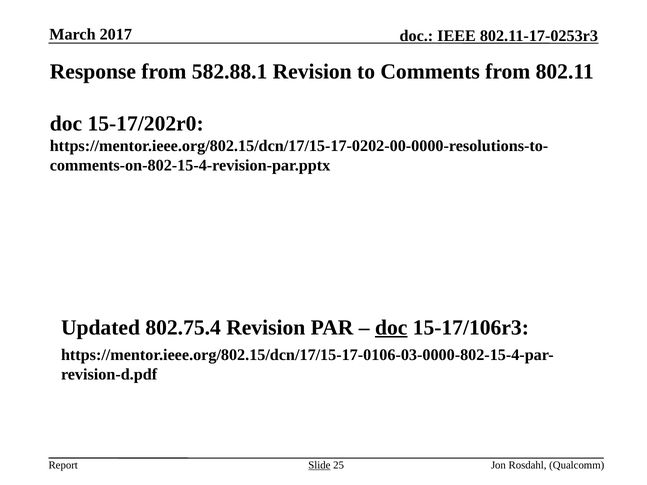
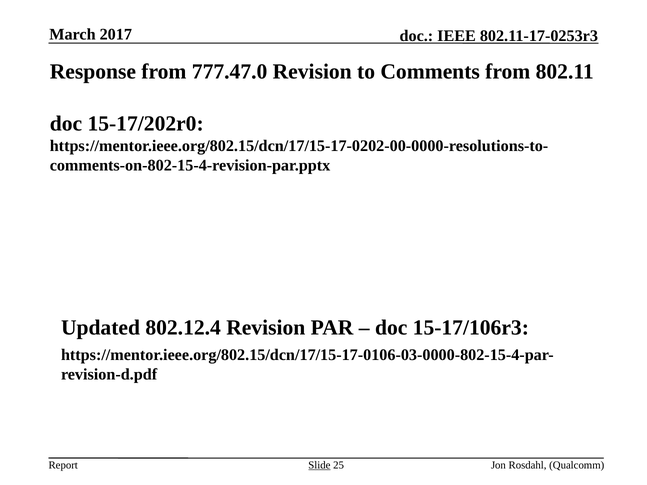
582.88.1: 582.88.1 -> 777.47.0
802.75.4: 802.75.4 -> 802.12.4
doc at (391, 328) underline: present -> none
